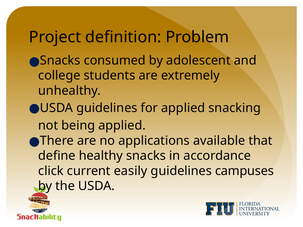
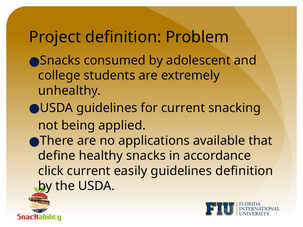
for applied: applied -> current
guidelines campuses: campuses -> definition
